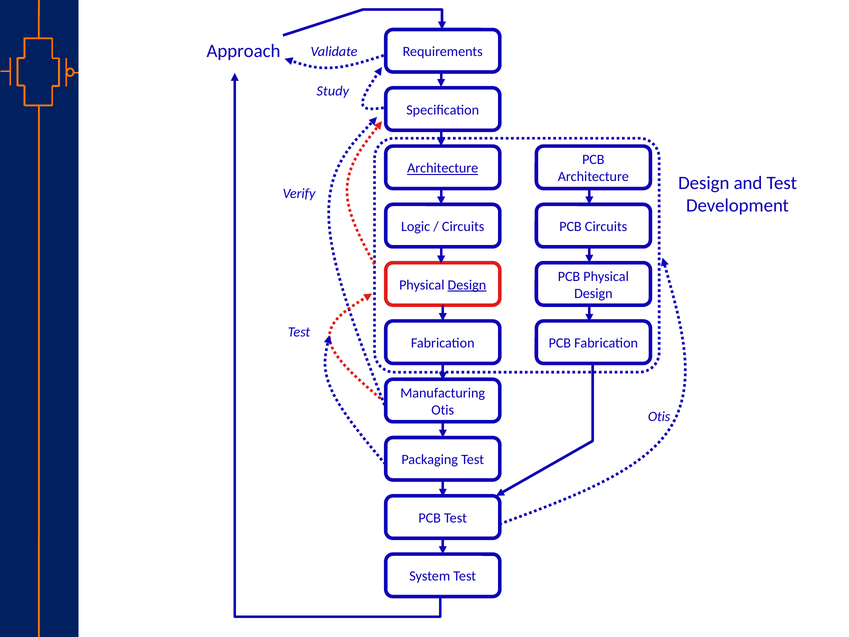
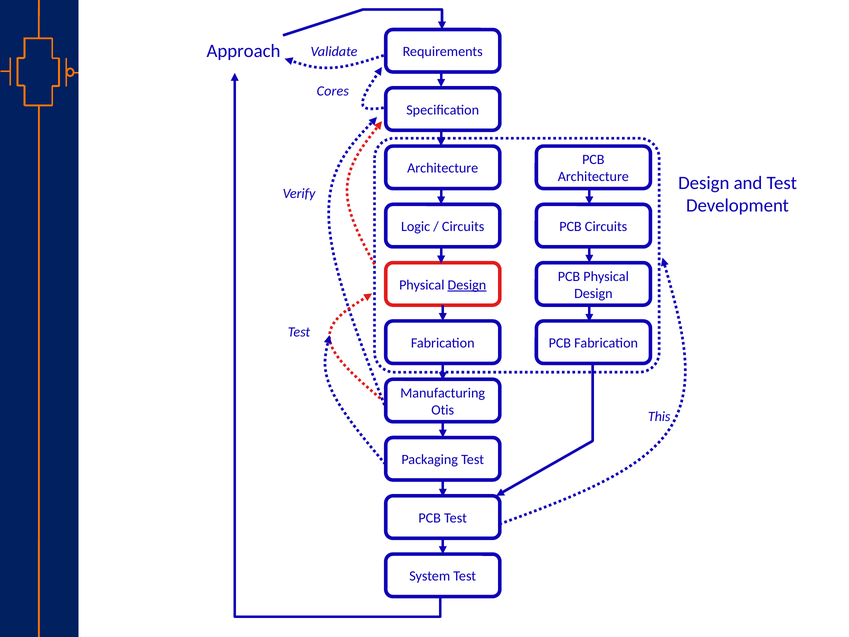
Study: Study -> Cores
Architecture at (443, 168) underline: present -> none
Otis at (659, 417): Otis -> This
